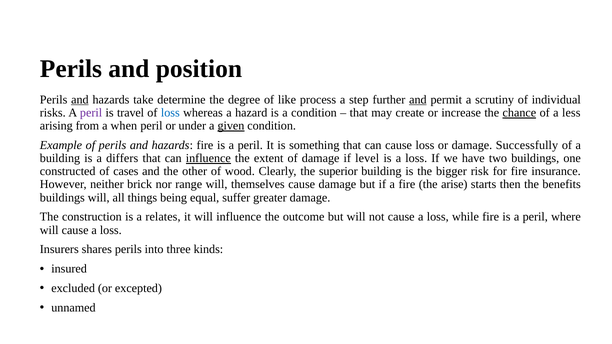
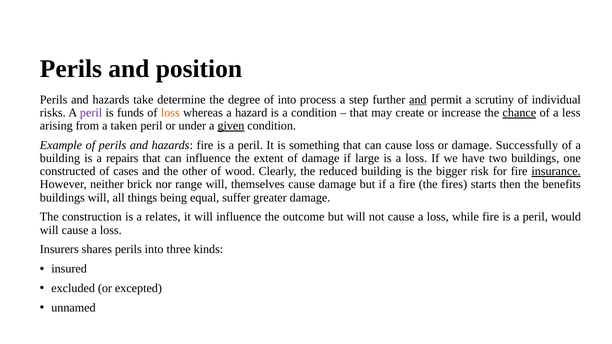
and at (80, 100) underline: present -> none
of like: like -> into
travel: travel -> funds
loss at (170, 113) colour: blue -> orange
when: when -> taken
differs: differs -> repairs
influence at (208, 158) underline: present -> none
level: level -> large
superior: superior -> reduced
insurance underline: none -> present
arise: arise -> fires
where: where -> would
